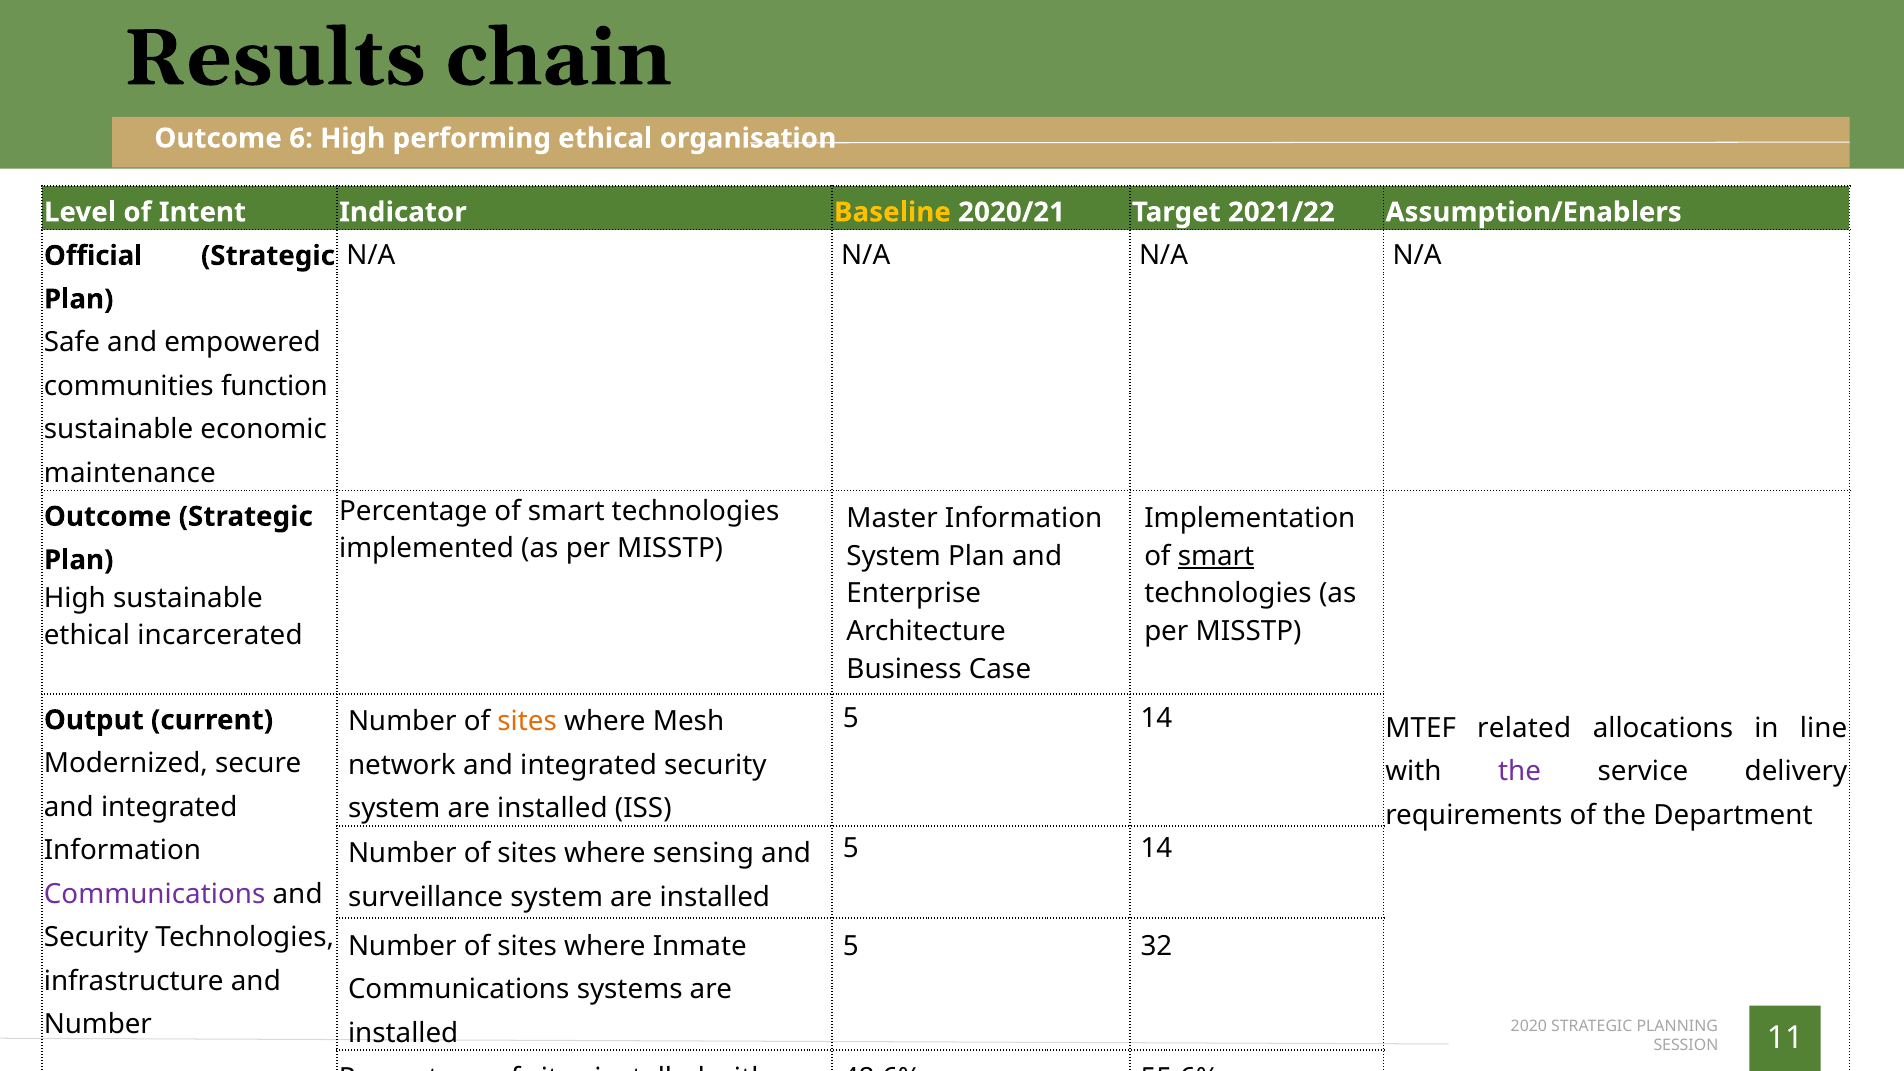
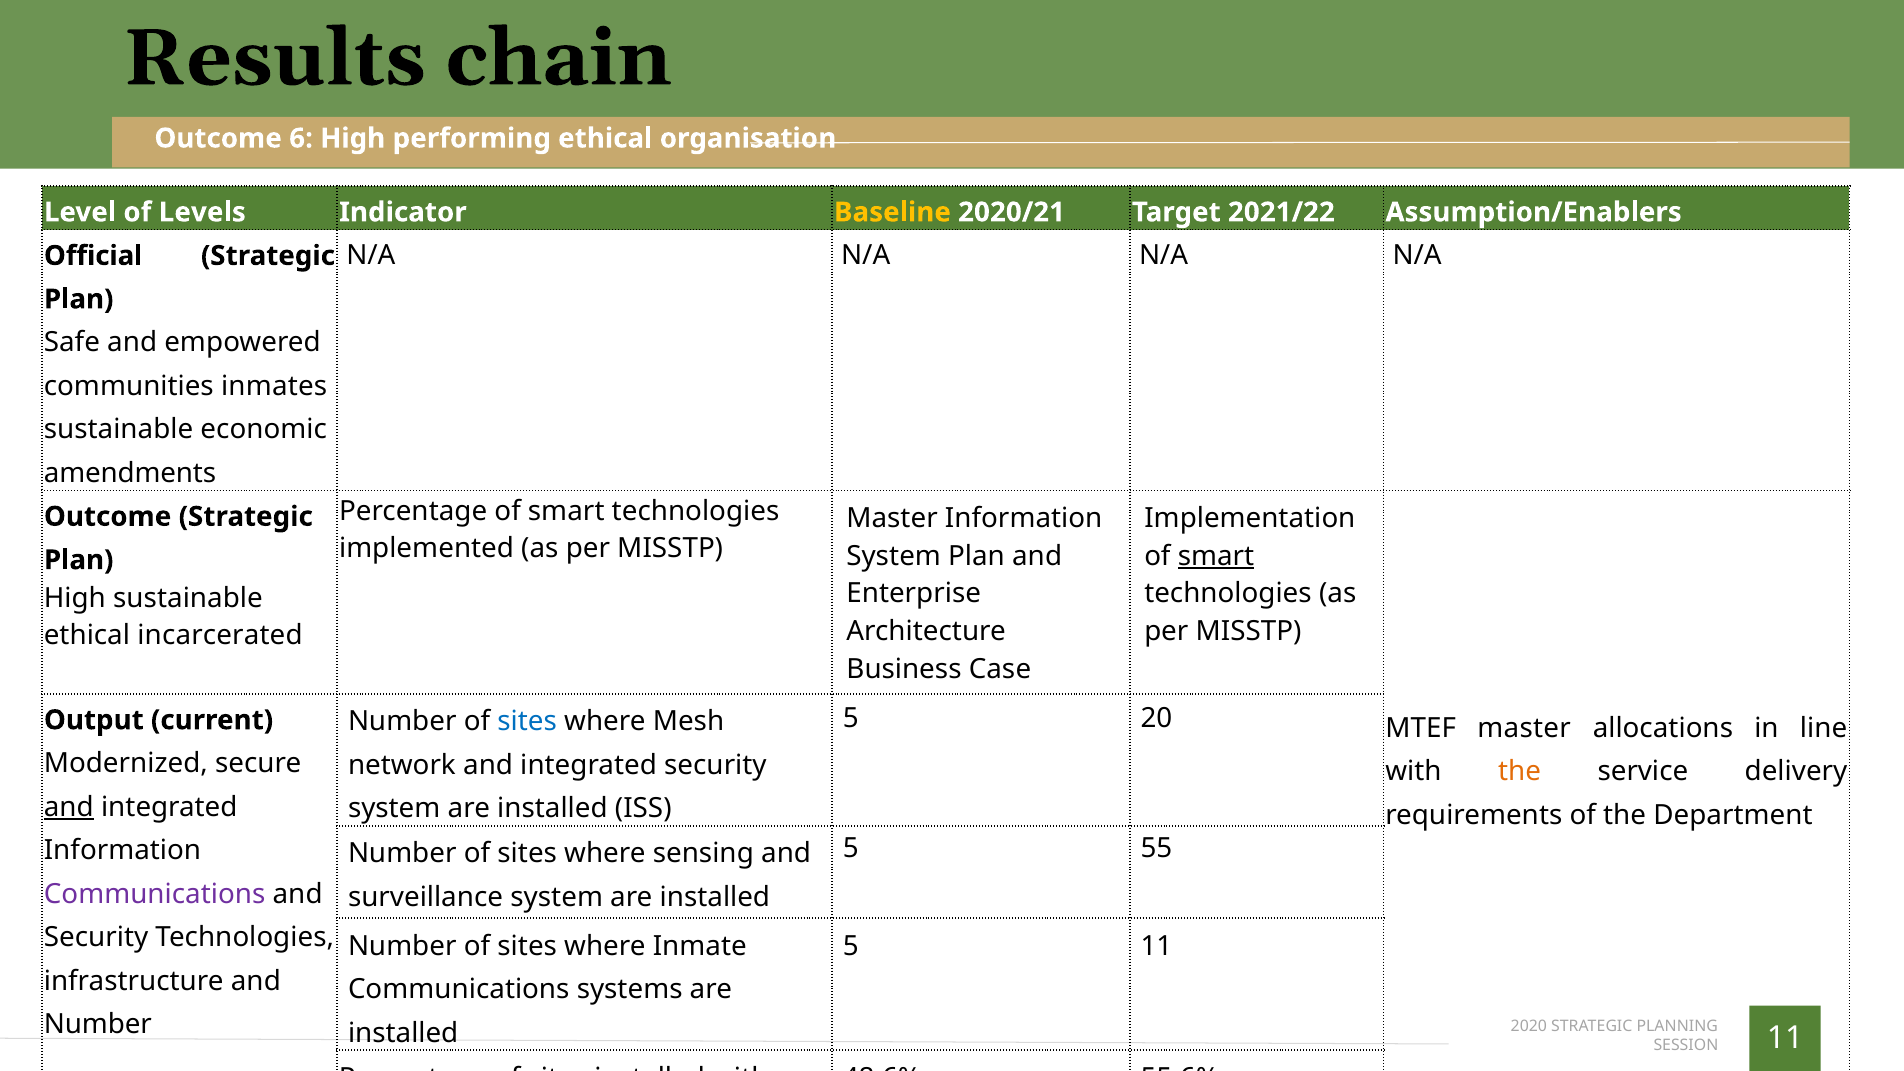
Intent: Intent -> Levels
function: function -> inmates
maintenance: maintenance -> amendments
14 at (1157, 719): 14 -> 20
sites at (527, 722) colour: orange -> blue
MTEF related: related -> master
the at (1520, 772) colour: purple -> orange
and at (69, 807) underline: none -> present
14 at (1157, 848): 14 -> 55
5 32: 32 -> 11
